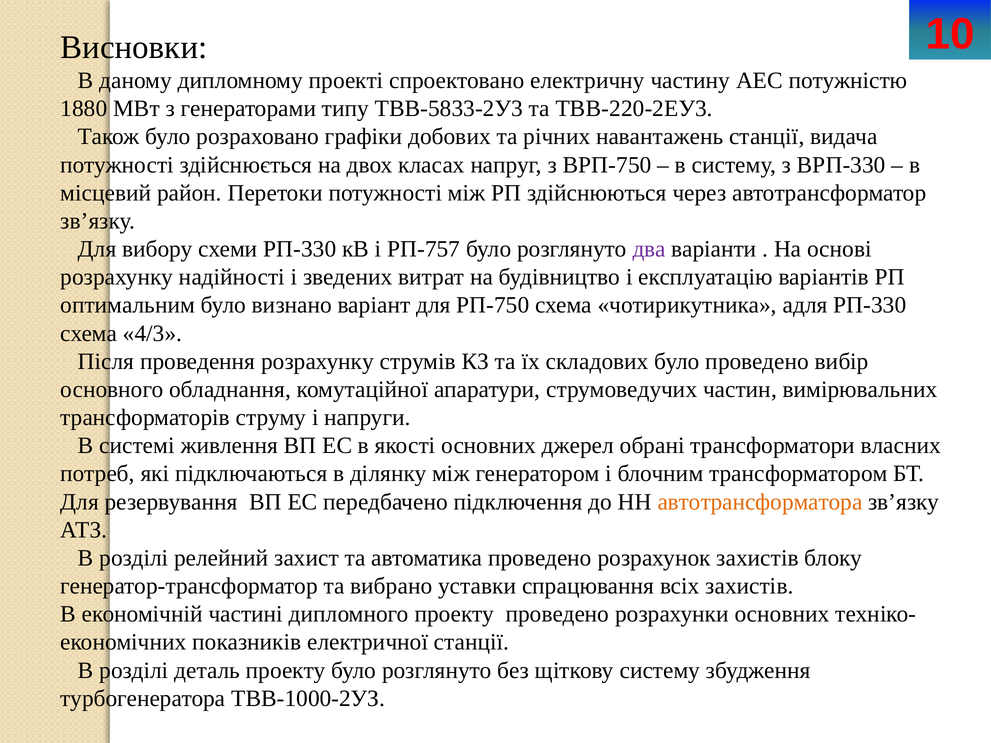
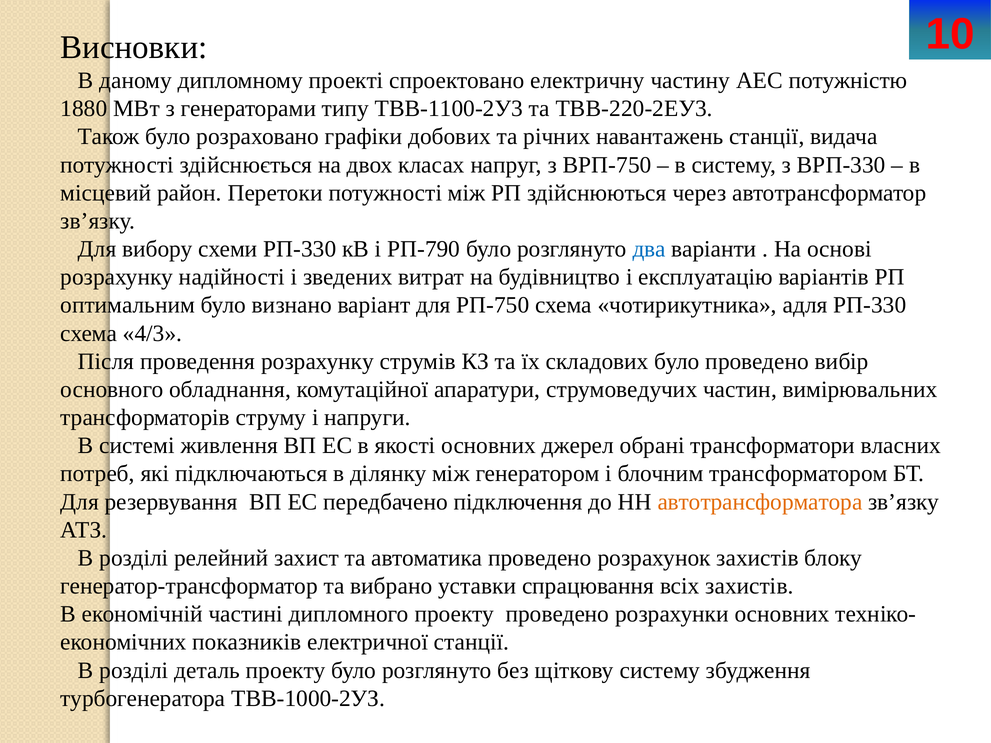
ТВВ-5833-2У3: ТВВ-5833-2У3 -> ТВВ-1100-2У3
РП-757: РП-757 -> РП-790
два colour: purple -> blue
